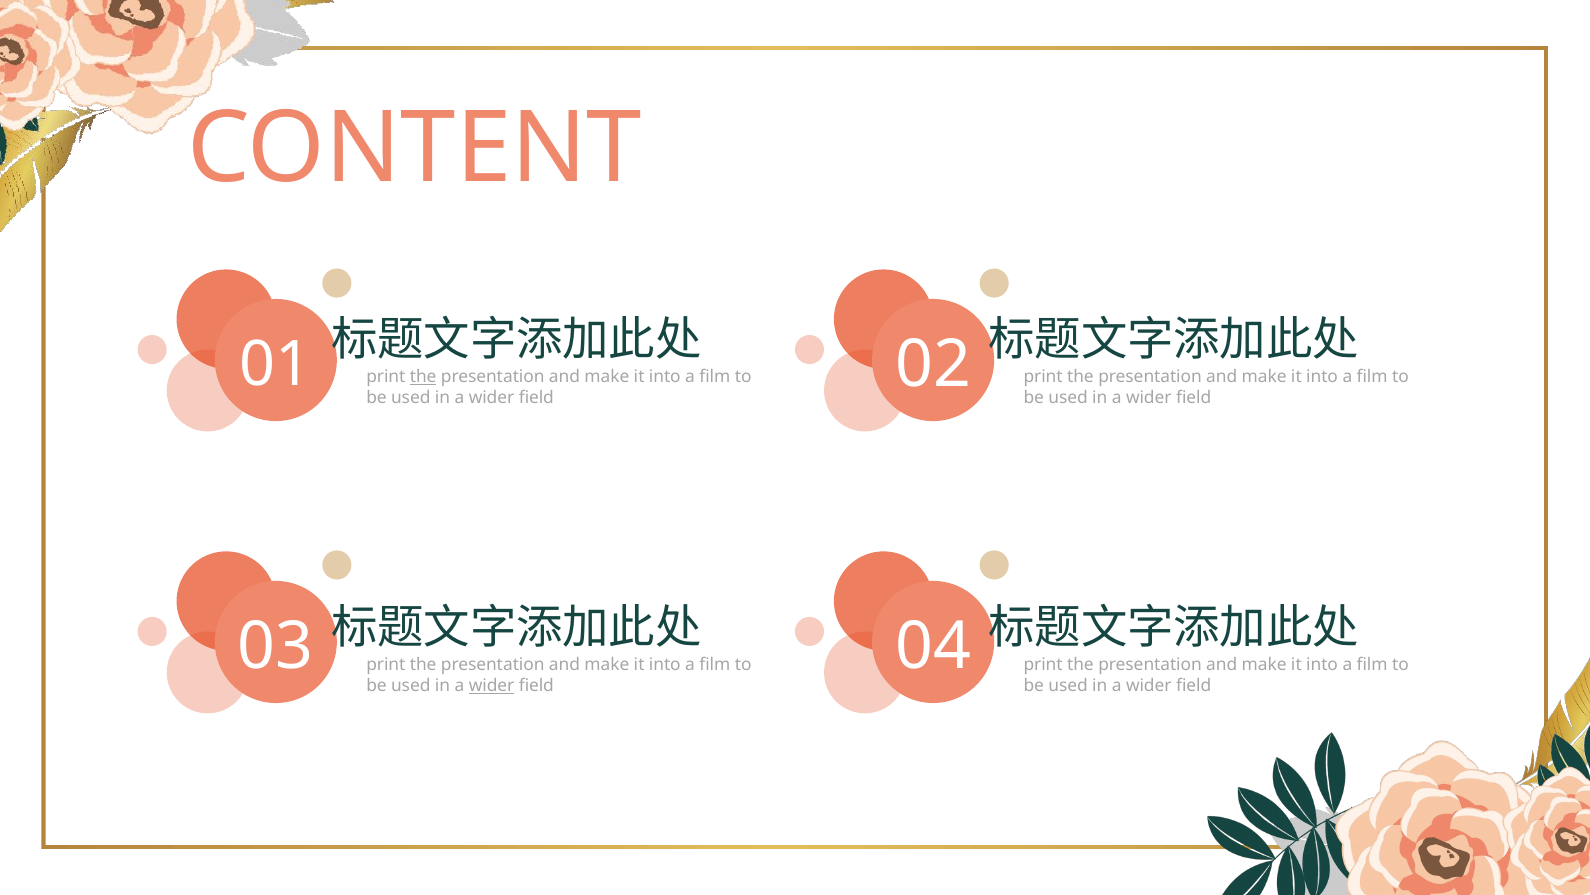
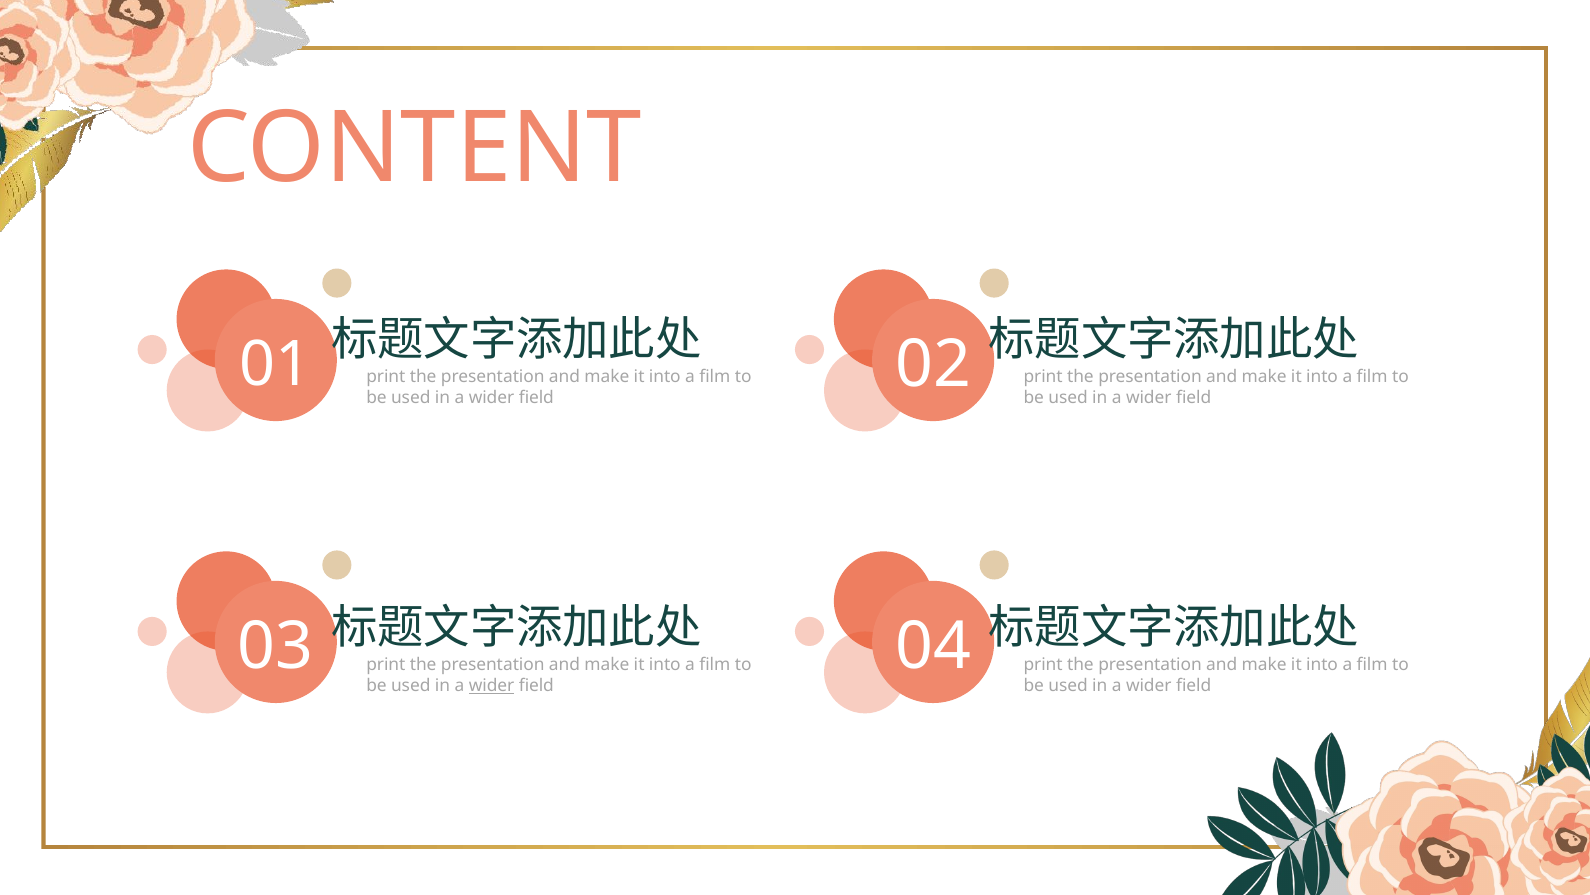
the at (423, 377) underline: present -> none
